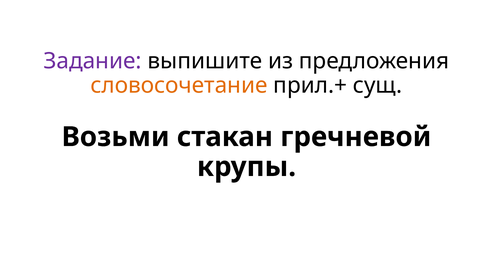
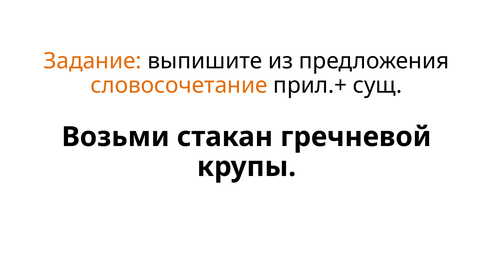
Задание colour: purple -> orange
